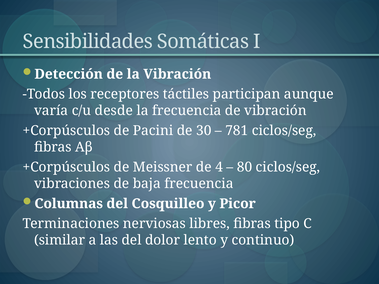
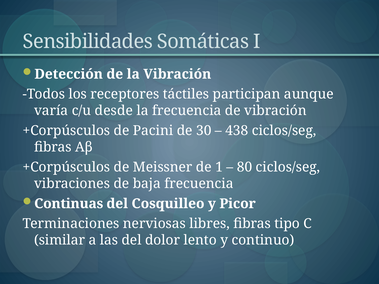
781: 781 -> 438
4: 4 -> 1
Columnas: Columnas -> Continuas
